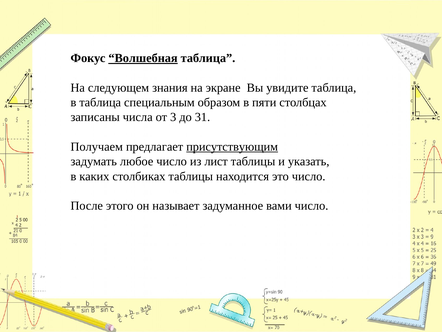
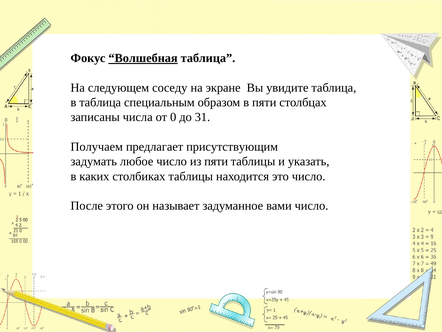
знания: знания -> соседу
3: 3 -> 0
присутствующим underline: present -> none
из лист: лист -> пяти
